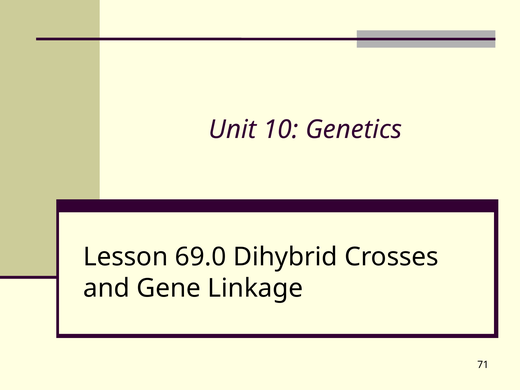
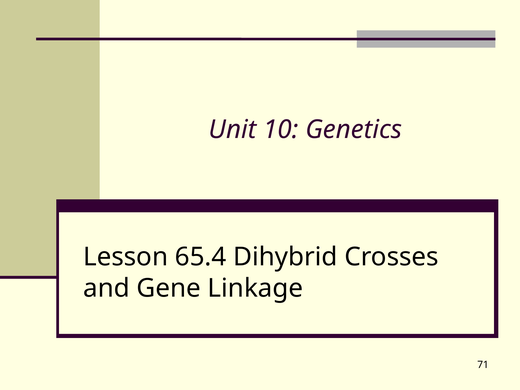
69.0: 69.0 -> 65.4
